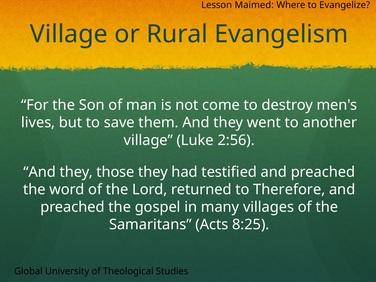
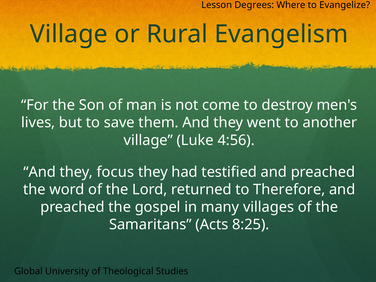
Maimed: Maimed -> Degrees
2:56: 2:56 -> 4:56
those: those -> focus
